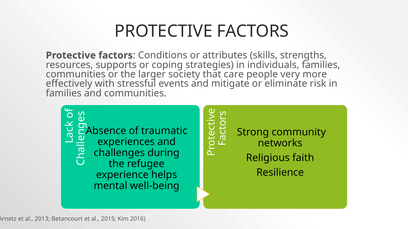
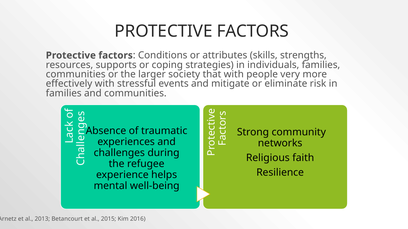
that care: care -> with
